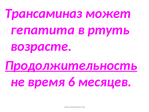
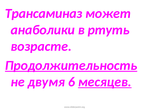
гепатита: гепатита -> анаболики
время: время -> двумя
месяцев underline: none -> present
